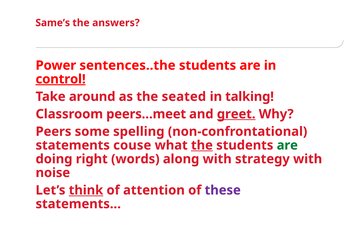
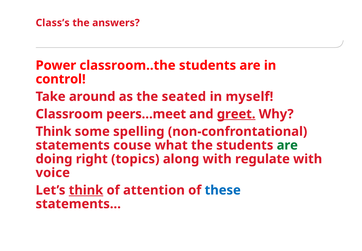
Same’s: Same’s -> Class’s
sentences..the: sentences..the -> classroom..the
control underline: present -> none
talking: talking -> myself
Peers at (53, 131): Peers -> Think
the at (202, 145) underline: present -> none
words: words -> topics
strategy: strategy -> regulate
noise: noise -> voice
these colour: purple -> blue
